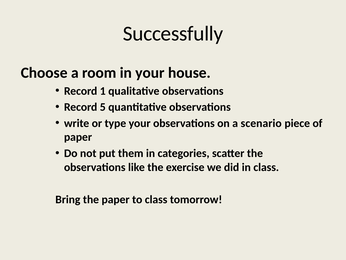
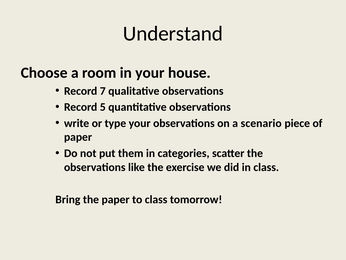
Successfully: Successfully -> Understand
1: 1 -> 7
